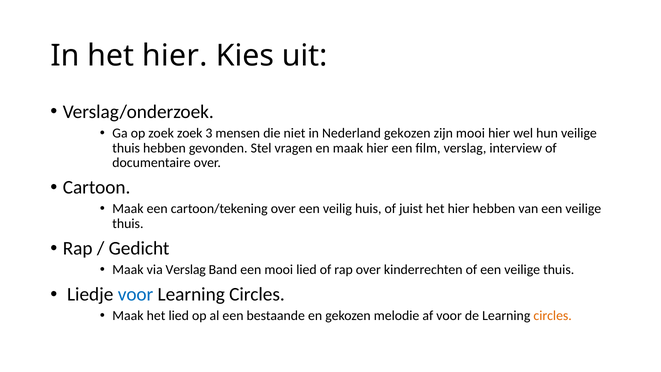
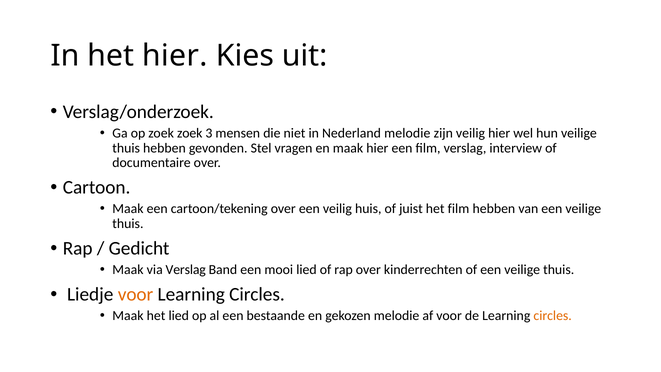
Nederland gekozen: gekozen -> melodie
zijn mooi: mooi -> veilig
juist het hier: hier -> film
voor at (136, 294) colour: blue -> orange
